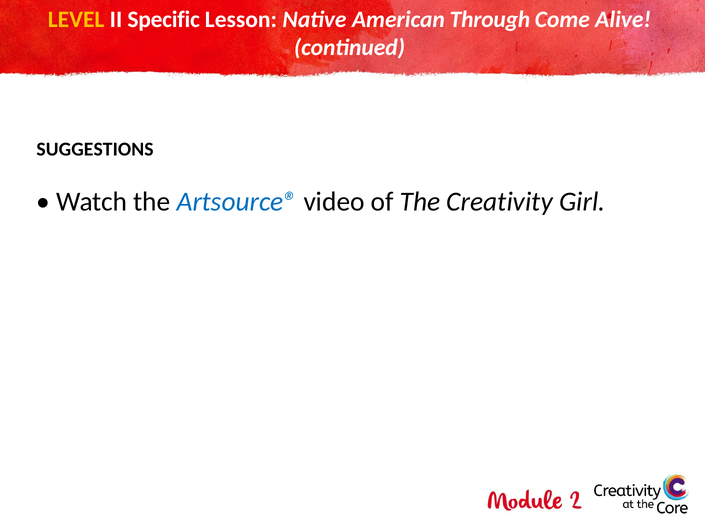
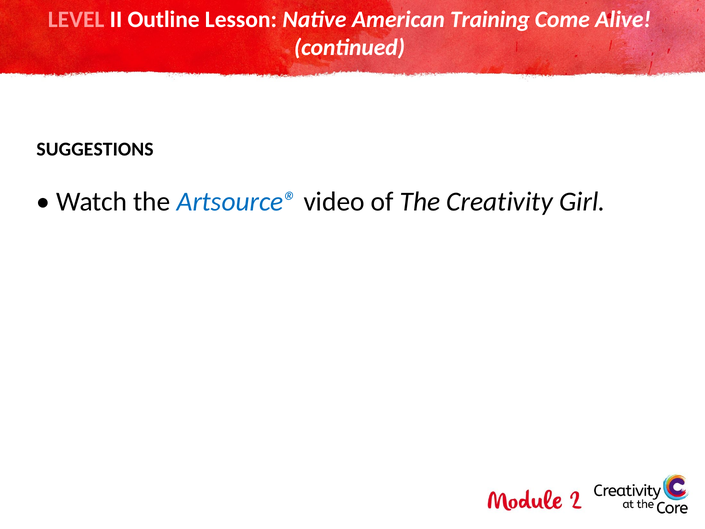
LEVEL colour: yellow -> pink
Specific: Specific -> Outline
Through: Through -> Training
